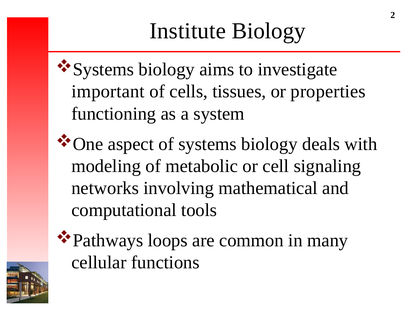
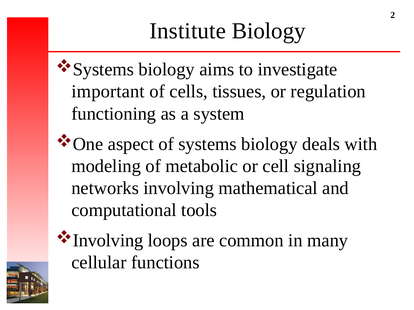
properties: properties -> regulation
Pathways at (108, 241): Pathways -> Involving
